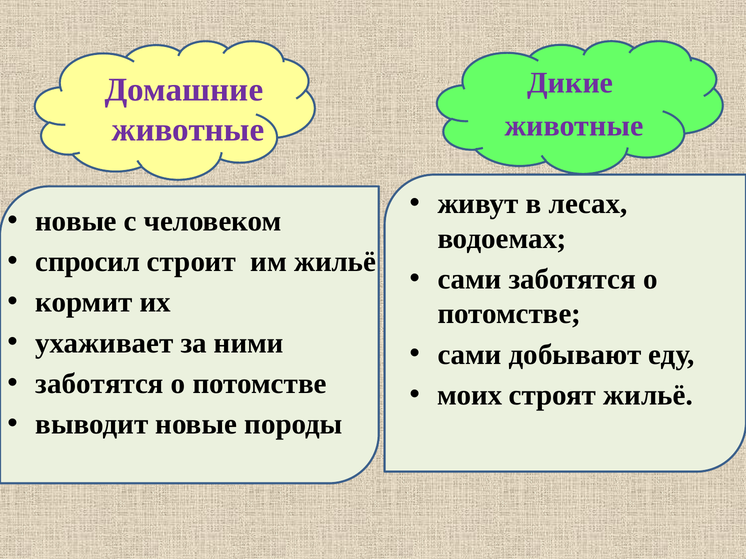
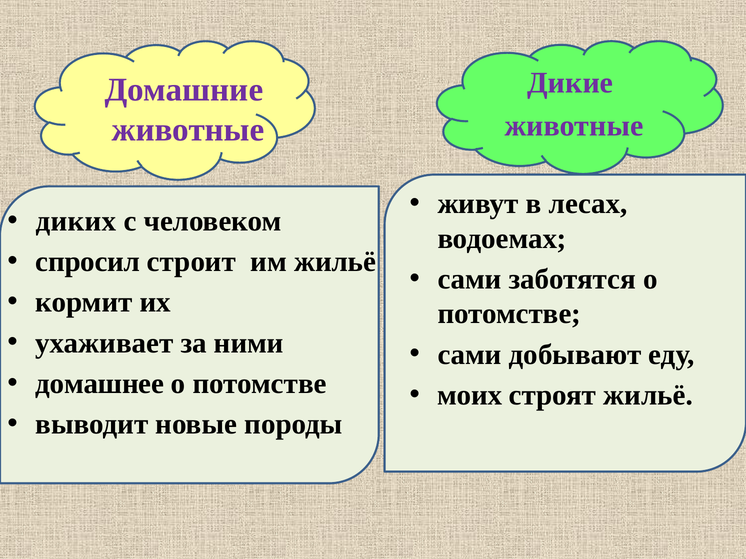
новые at (76, 221): новые -> диких
заботятся at (100, 384): заботятся -> домашнее
